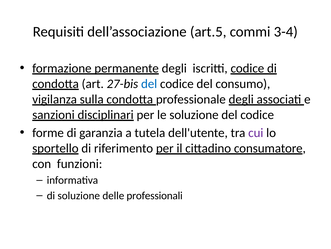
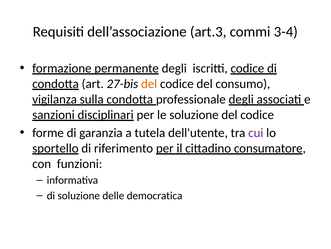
art.5: art.5 -> art.3
del at (149, 84) colour: blue -> orange
professionali: professionali -> democratica
